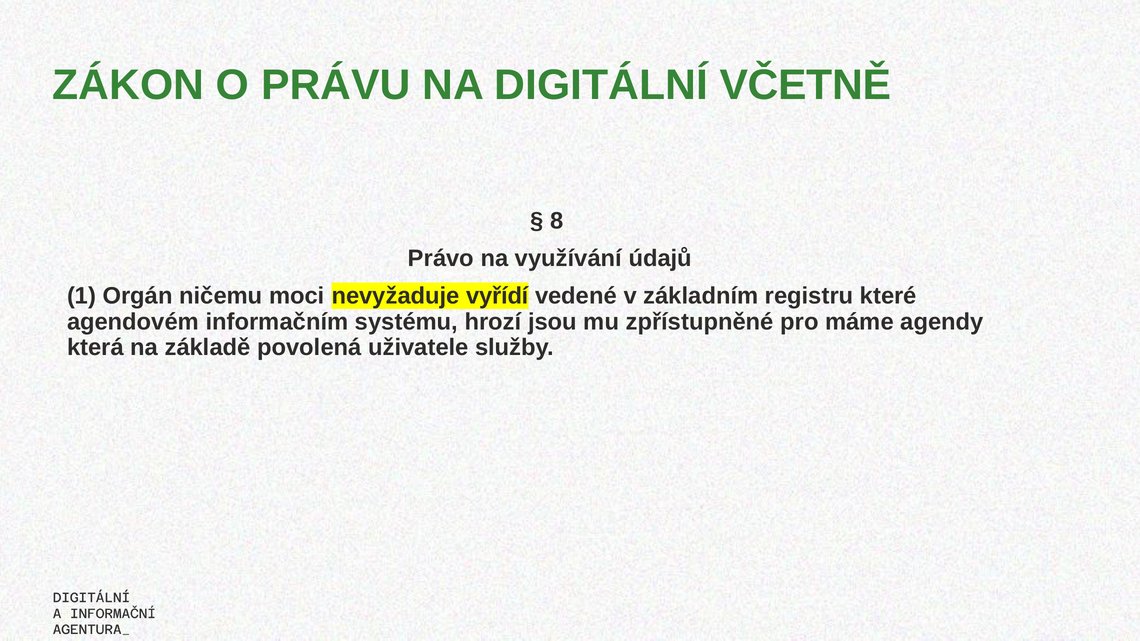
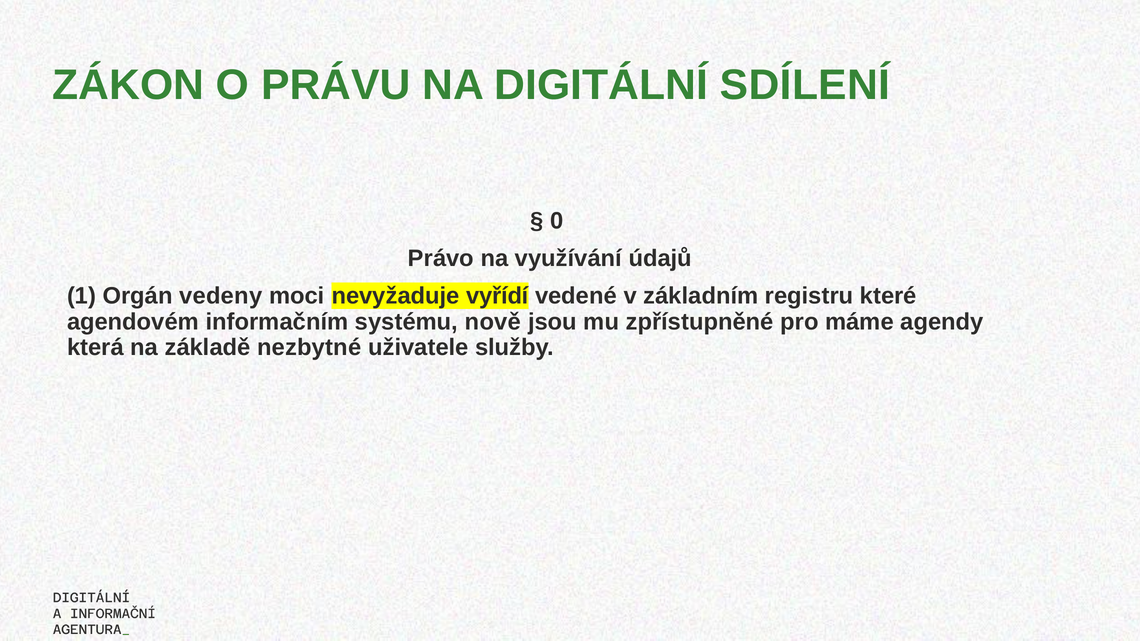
VČETNĚ: VČETNĚ -> SDÍLENÍ
8: 8 -> 0
ničemu: ničemu -> vedeny
hrozí: hrozí -> nově
povolená: povolená -> nezbytné
